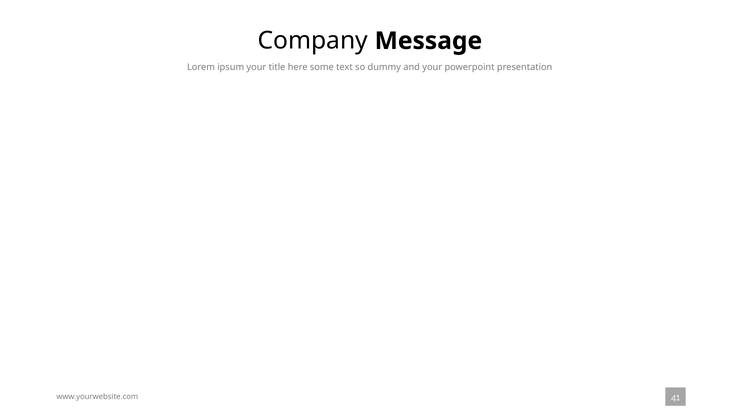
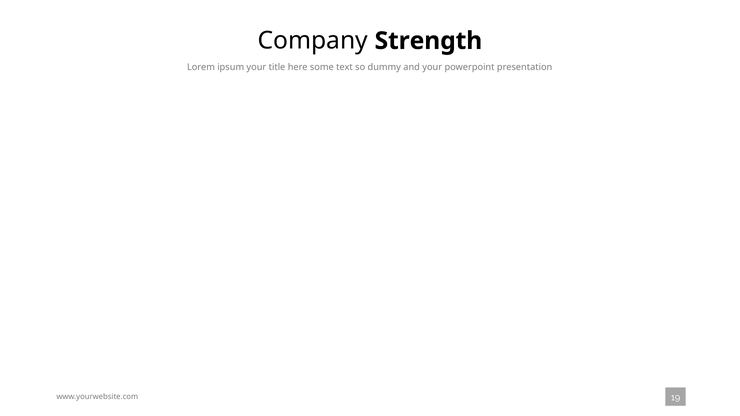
Message: Message -> Strength
41: 41 -> 19
